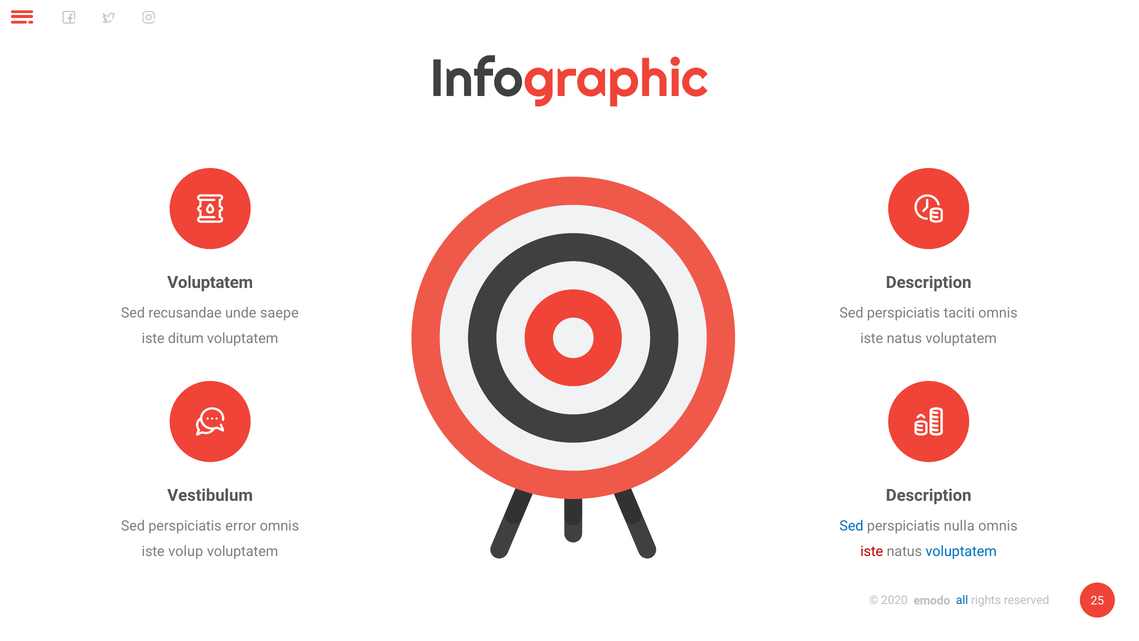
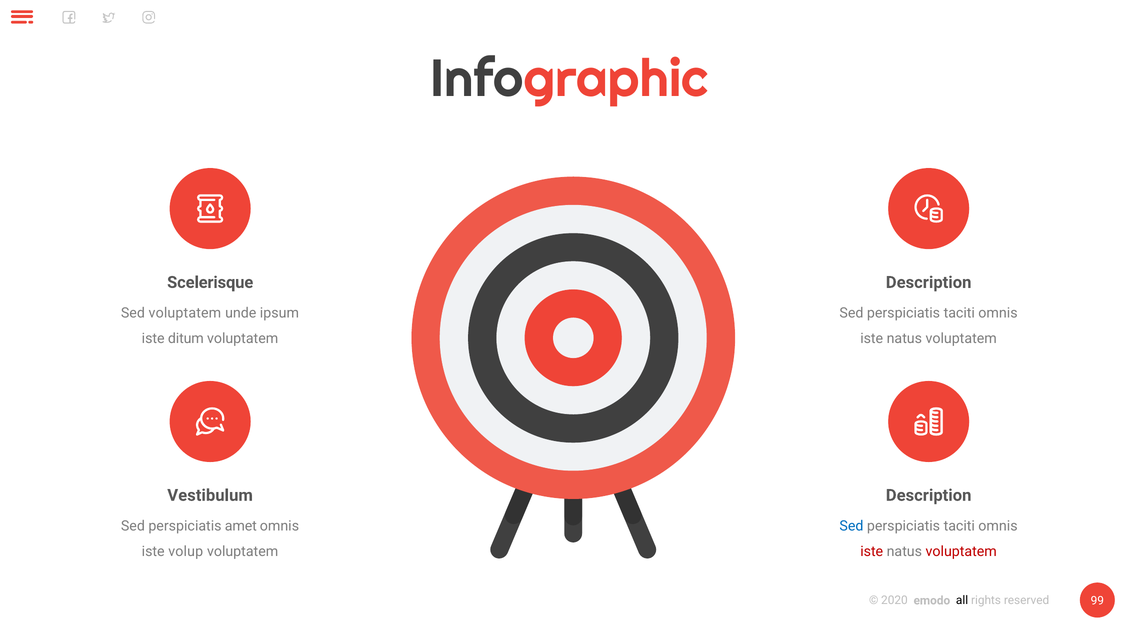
Voluptatem at (210, 282): Voluptatem -> Scelerisque
Sed recusandae: recusandae -> voluptatem
saepe: saepe -> ipsum
error: error -> amet
nulla at (959, 526): nulla -> taciti
voluptatem at (961, 551) colour: blue -> red
all colour: blue -> black
25: 25 -> 99
